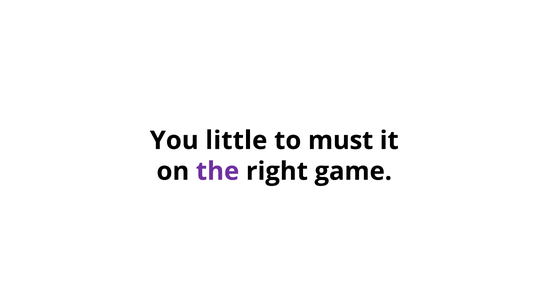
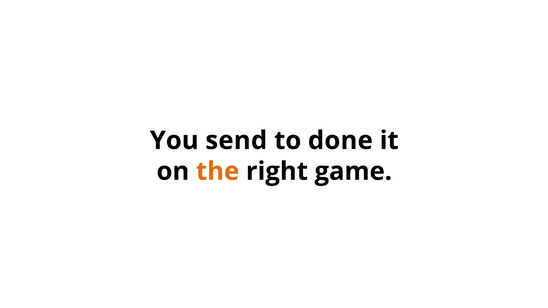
little: little -> send
must: must -> done
the colour: purple -> orange
